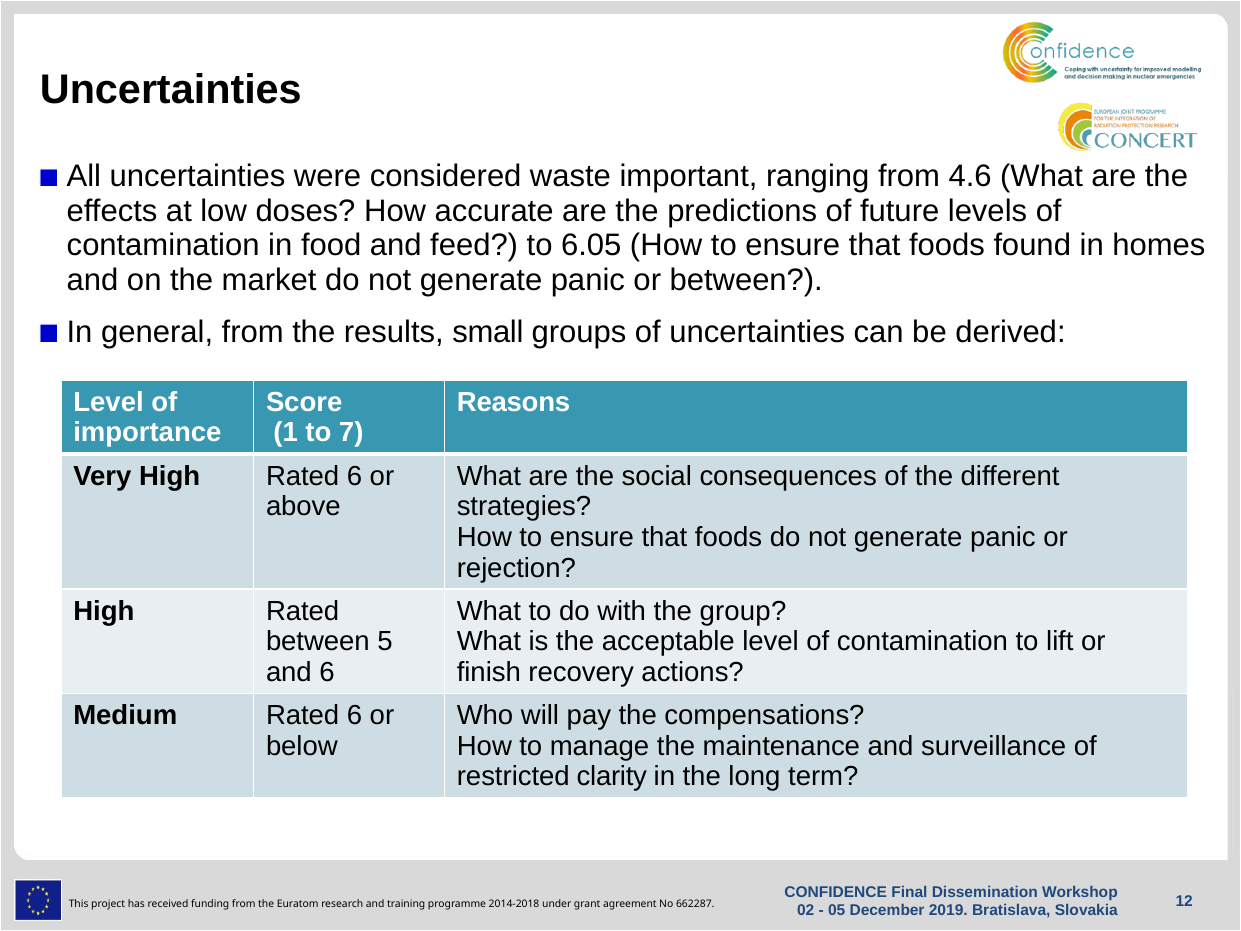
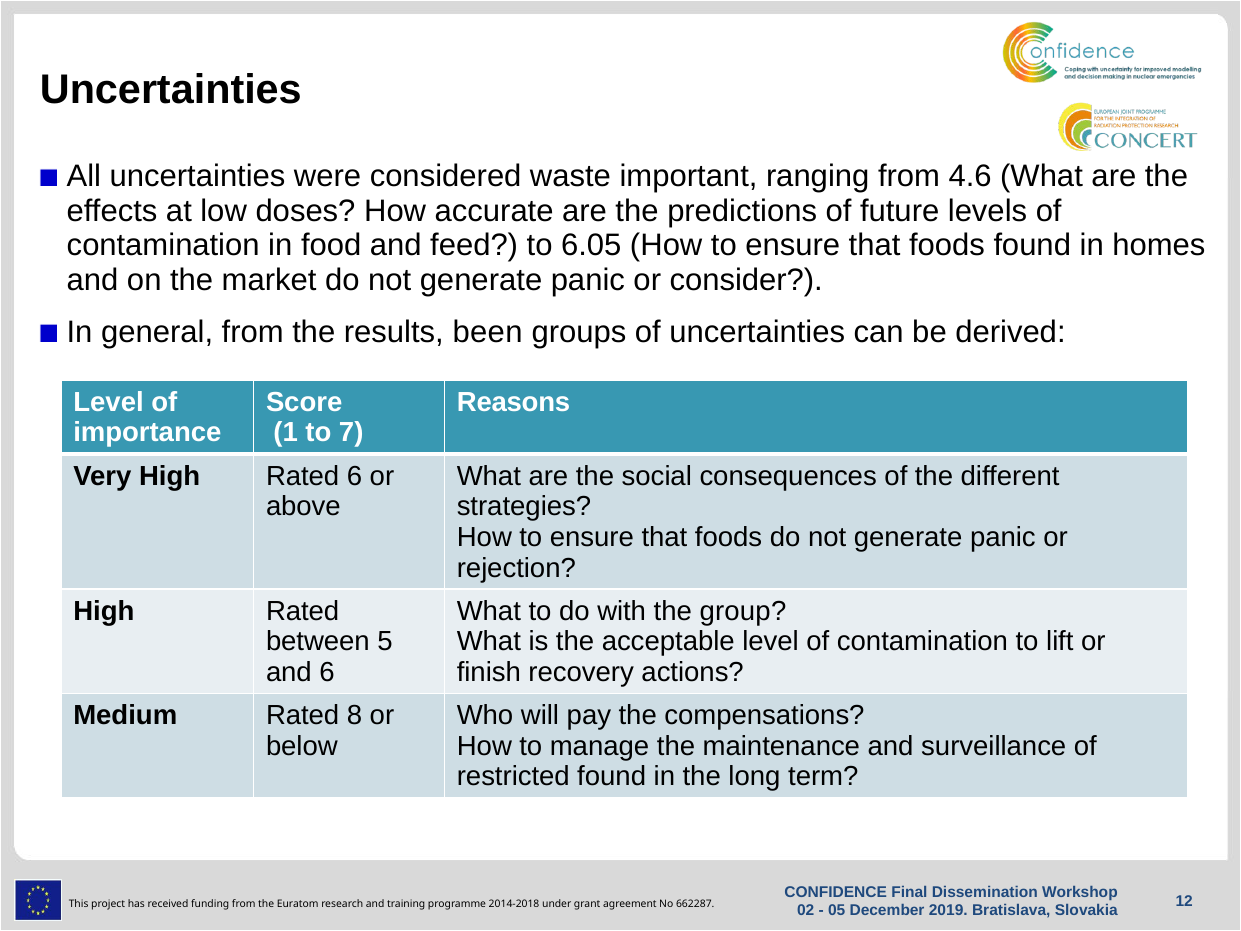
or between: between -> consider
small: small -> been
Medium Rated 6: 6 -> 8
restricted clarity: clarity -> found
